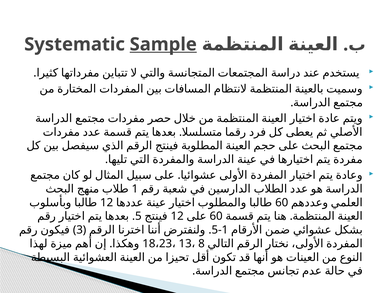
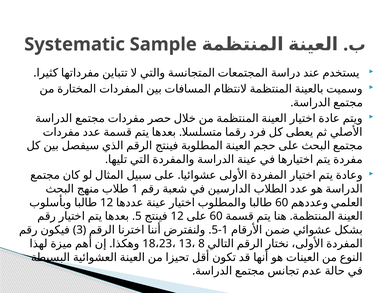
Sample underline: present -> none
